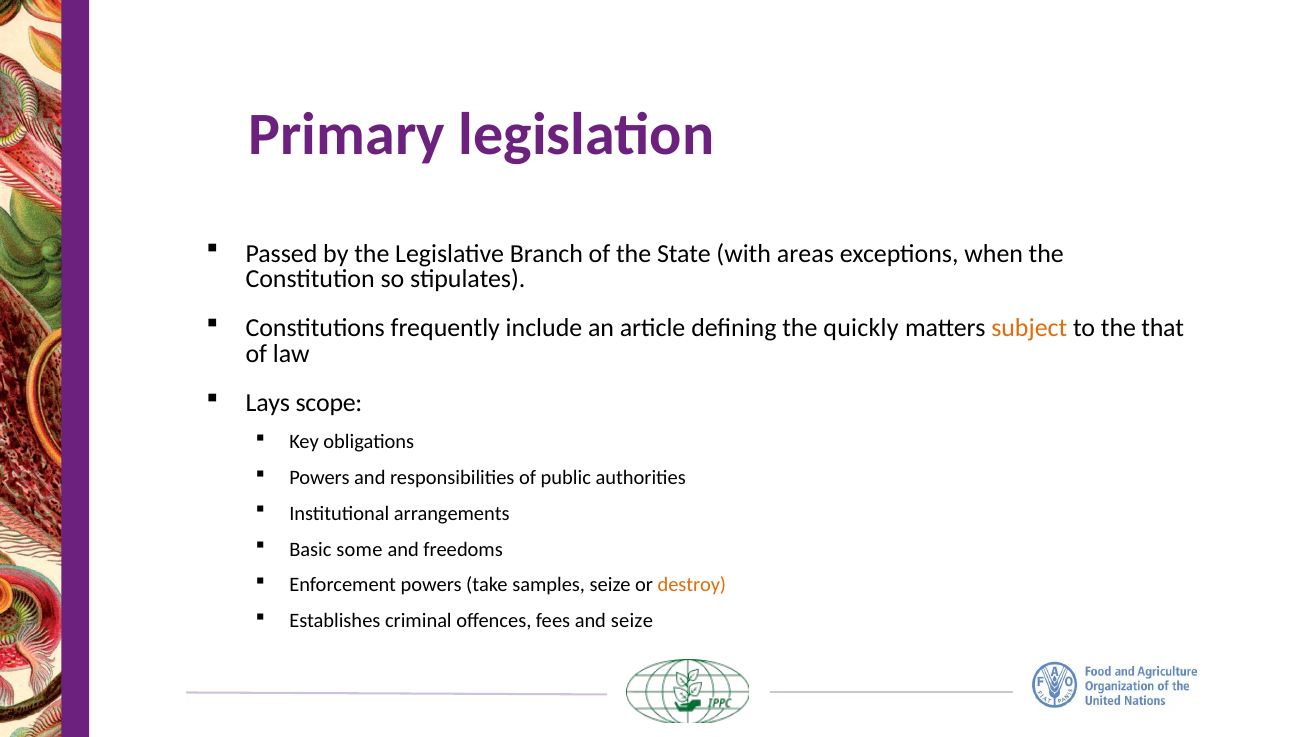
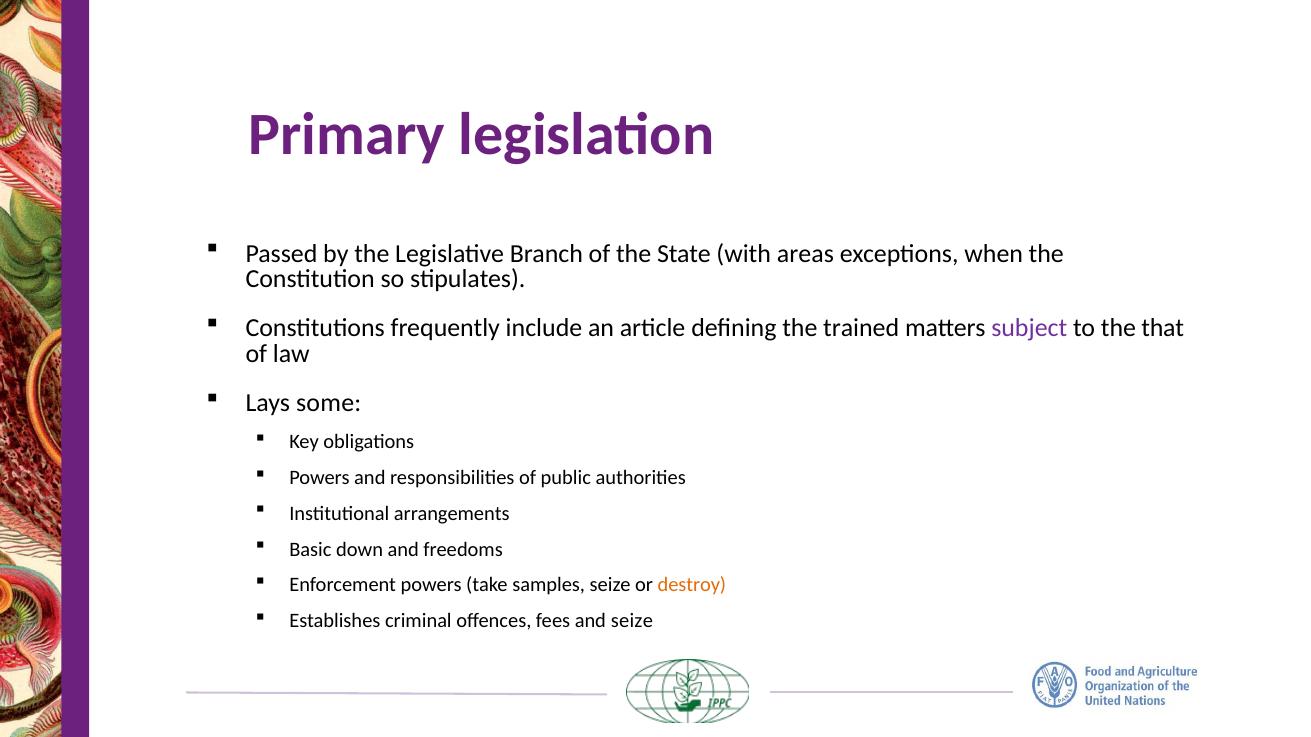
quickly: quickly -> trained
subject colour: orange -> purple
scope: scope -> some
some: some -> down
